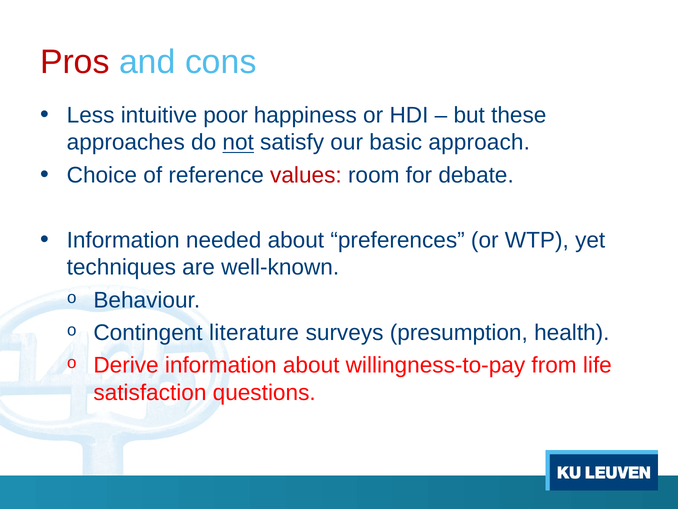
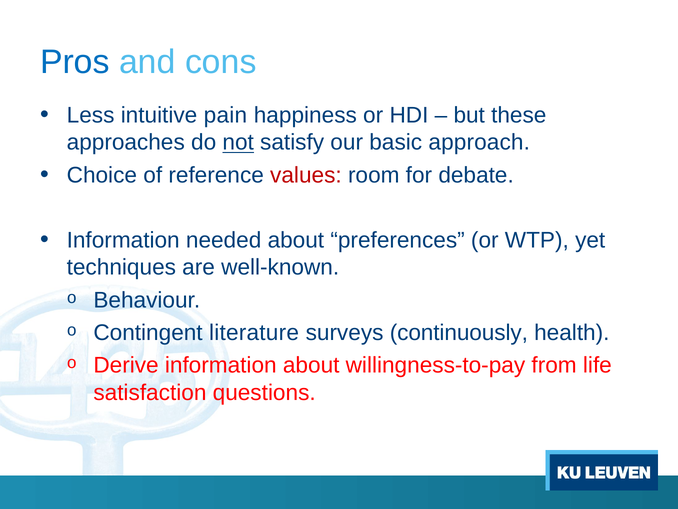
Pros colour: red -> blue
poor: poor -> pain
presumption: presumption -> continuously
